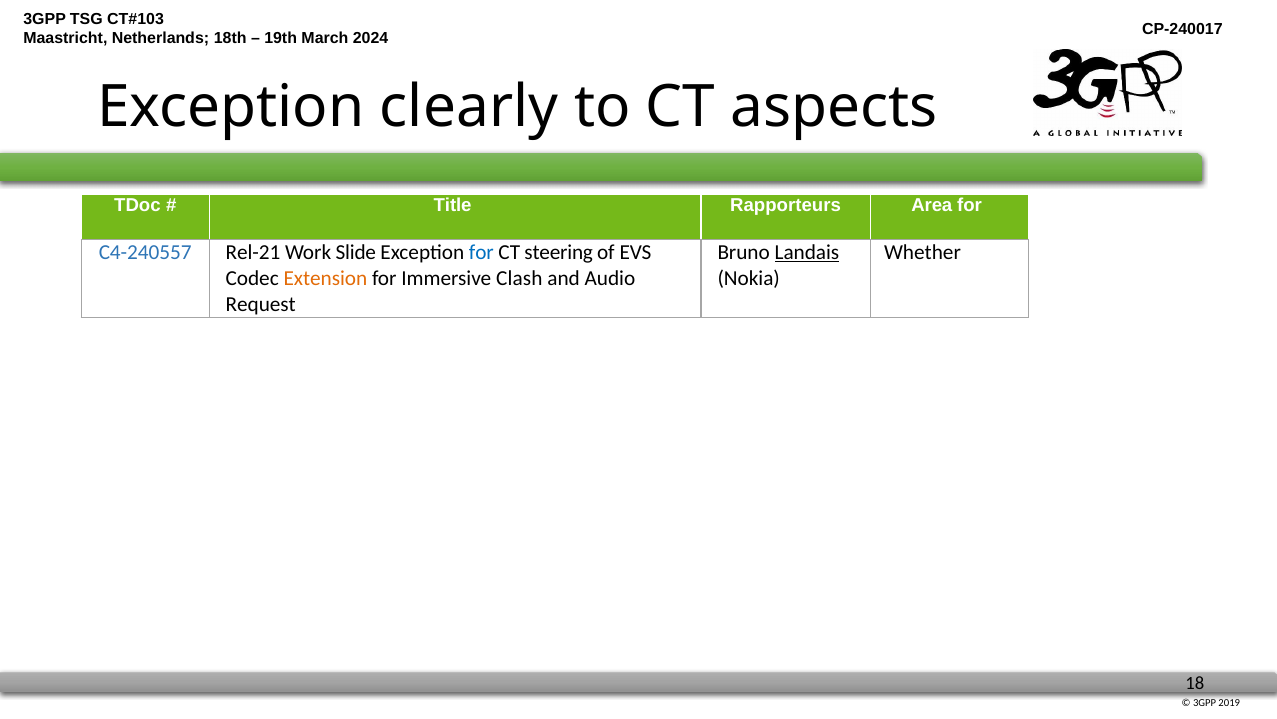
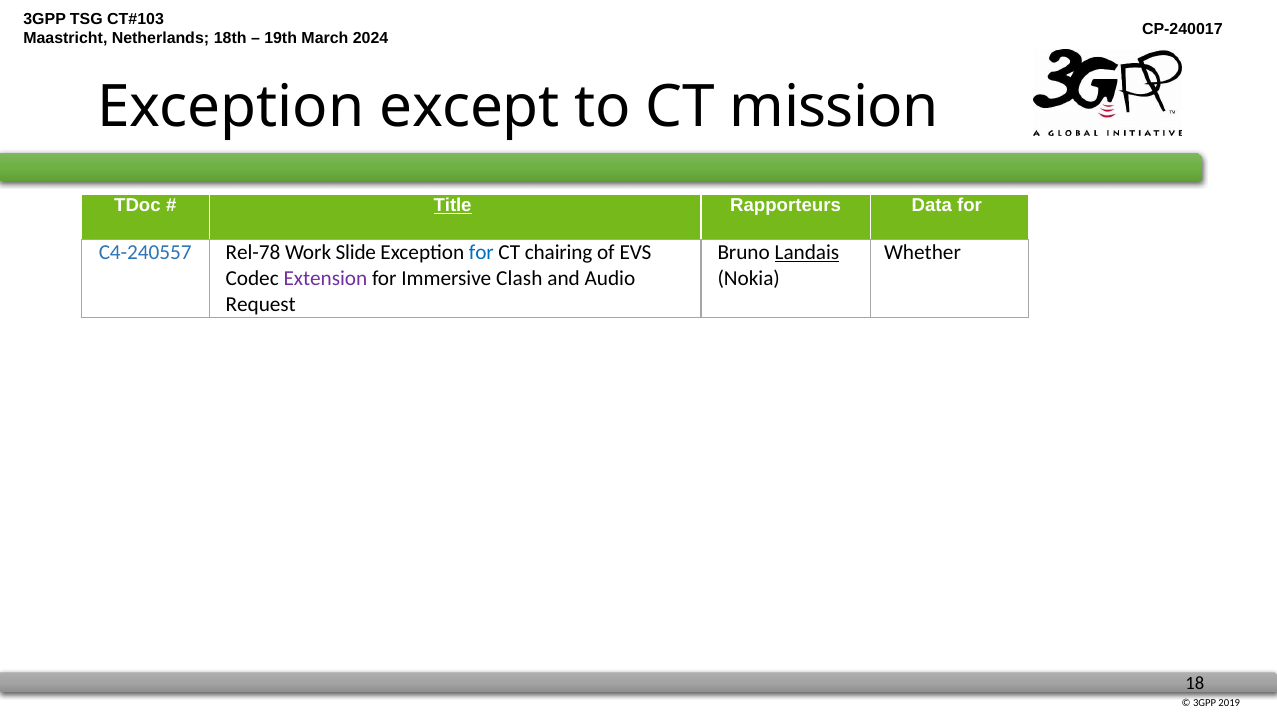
clearly: clearly -> except
aspects: aspects -> mission
Title underline: none -> present
Area: Area -> Data
Rel-21: Rel-21 -> Rel-78
steering: steering -> chairing
Extension colour: orange -> purple
